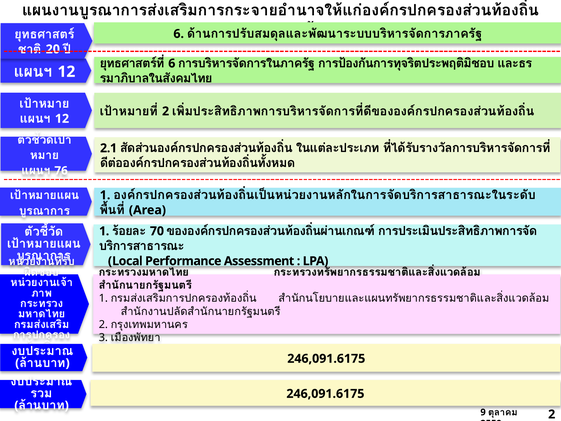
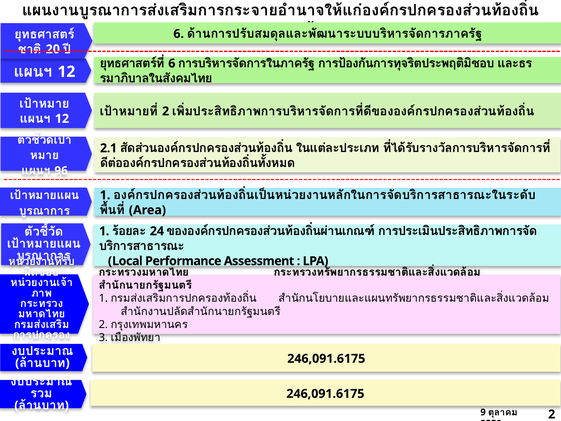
76: 76 -> 96
70: 70 -> 24
